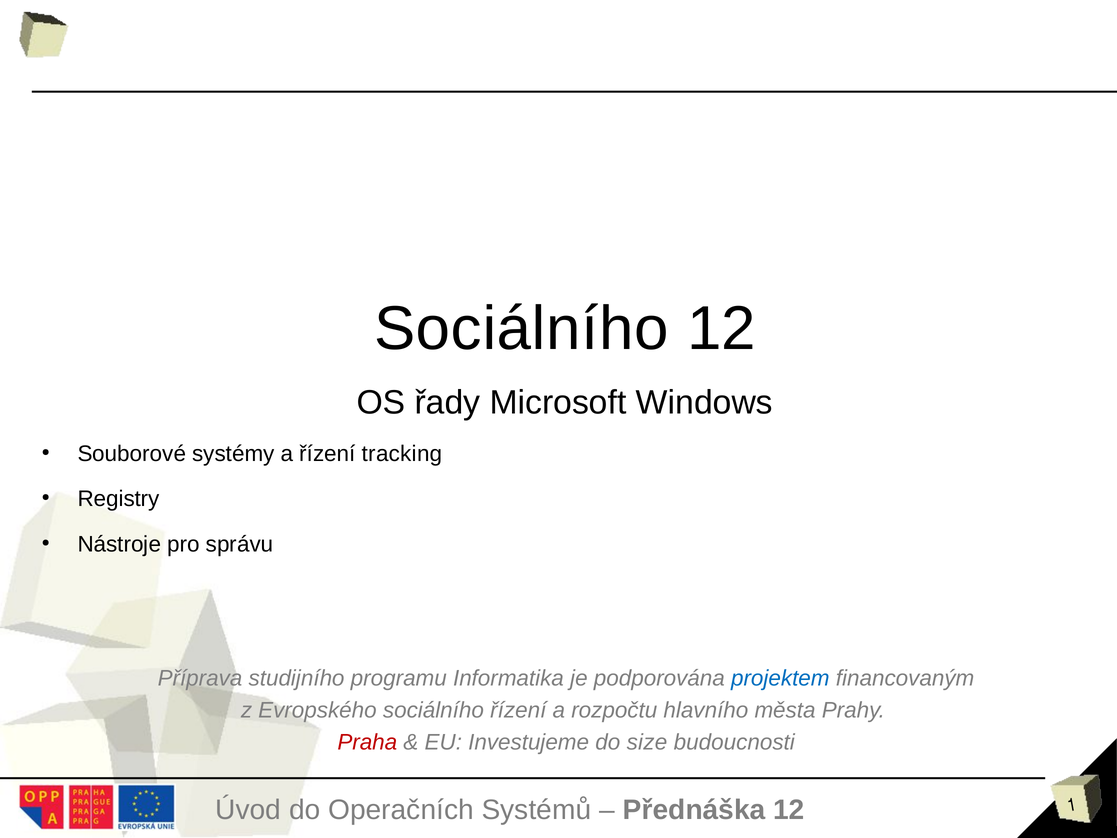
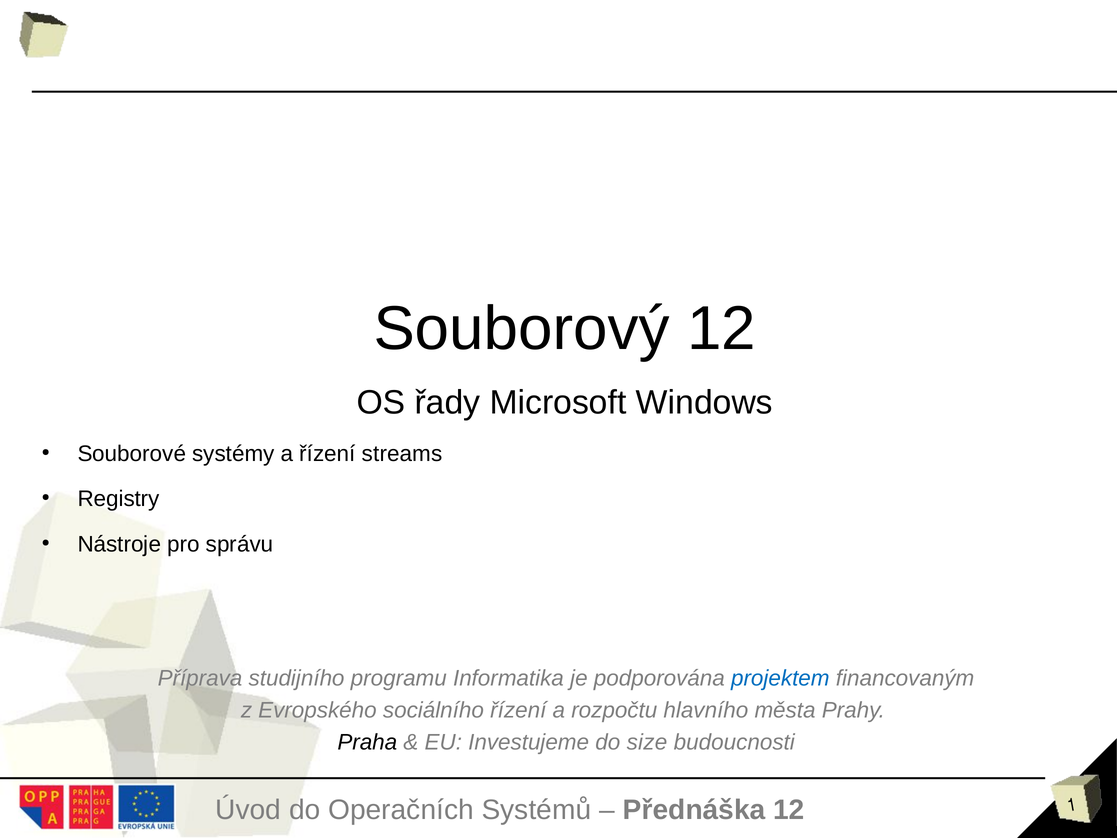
Sociálního at (521, 329): Sociálního -> Souborový
tracking: tracking -> streams
Praha colour: red -> black
